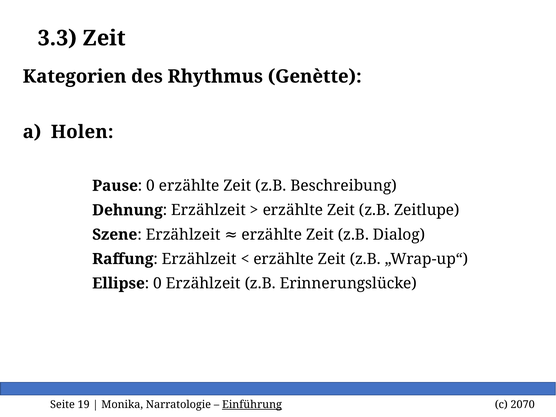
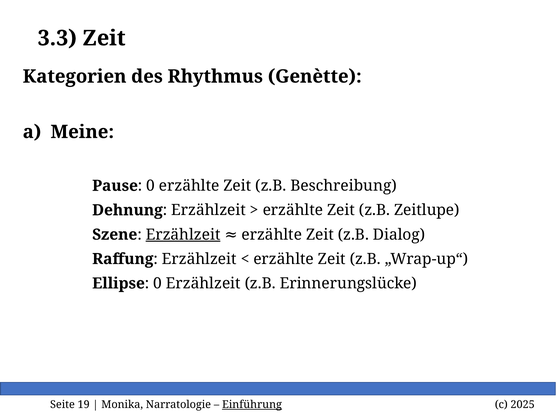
Holen: Holen -> Meine
Erzählzeit at (183, 235) underline: none -> present
2070: 2070 -> 2025
